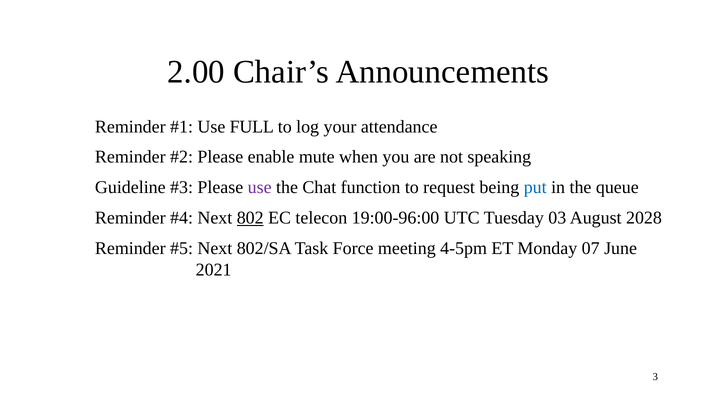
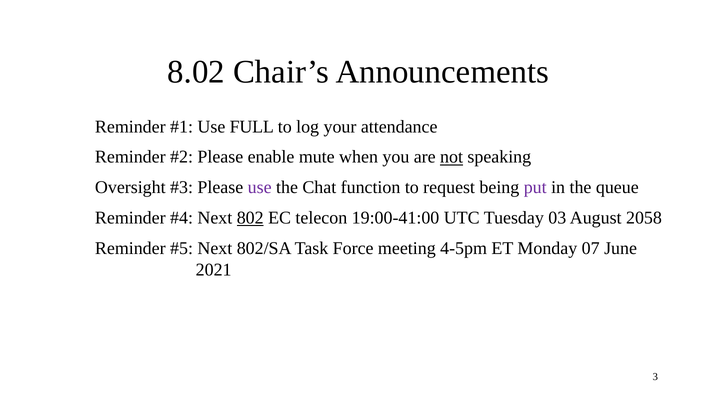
2.00: 2.00 -> 8.02
not underline: none -> present
Guideline: Guideline -> Oversight
put colour: blue -> purple
19:00-96:00: 19:00-96:00 -> 19:00-41:00
2028: 2028 -> 2058
